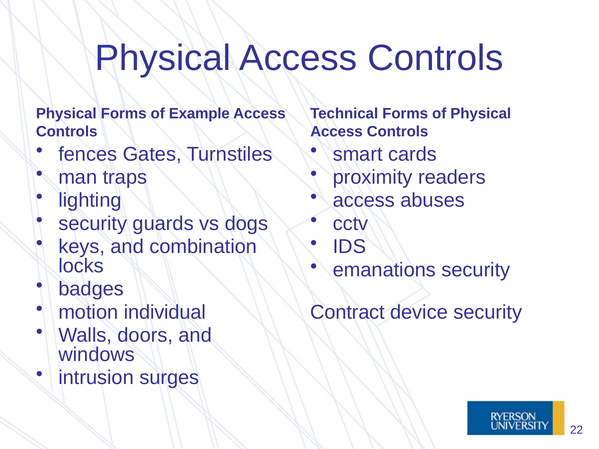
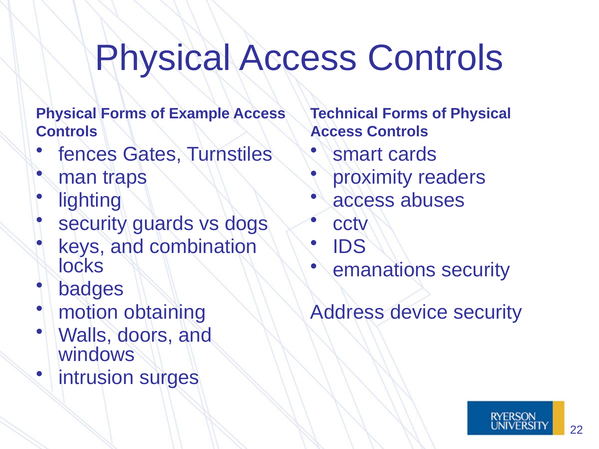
individual: individual -> obtaining
Contract: Contract -> Address
